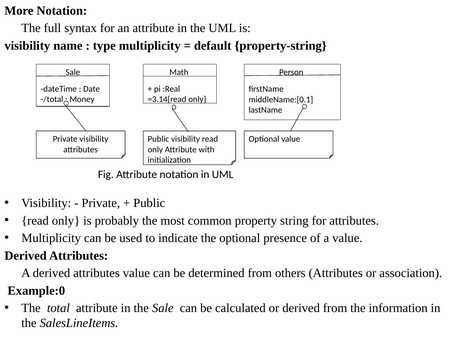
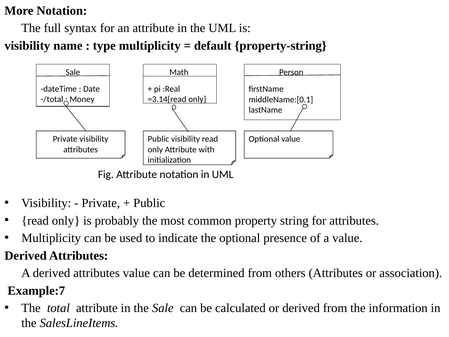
Example:0: Example:0 -> Example:7
